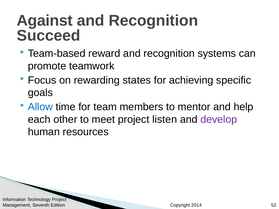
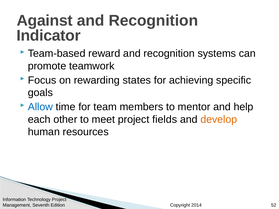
Succeed: Succeed -> Indicator
listen: listen -> fields
develop colour: purple -> orange
